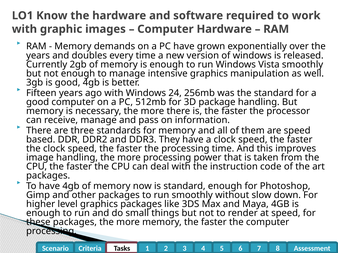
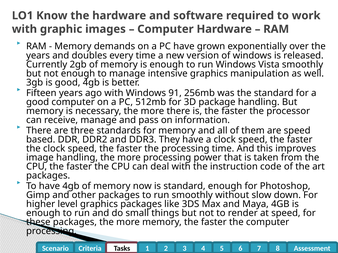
24: 24 -> 91
